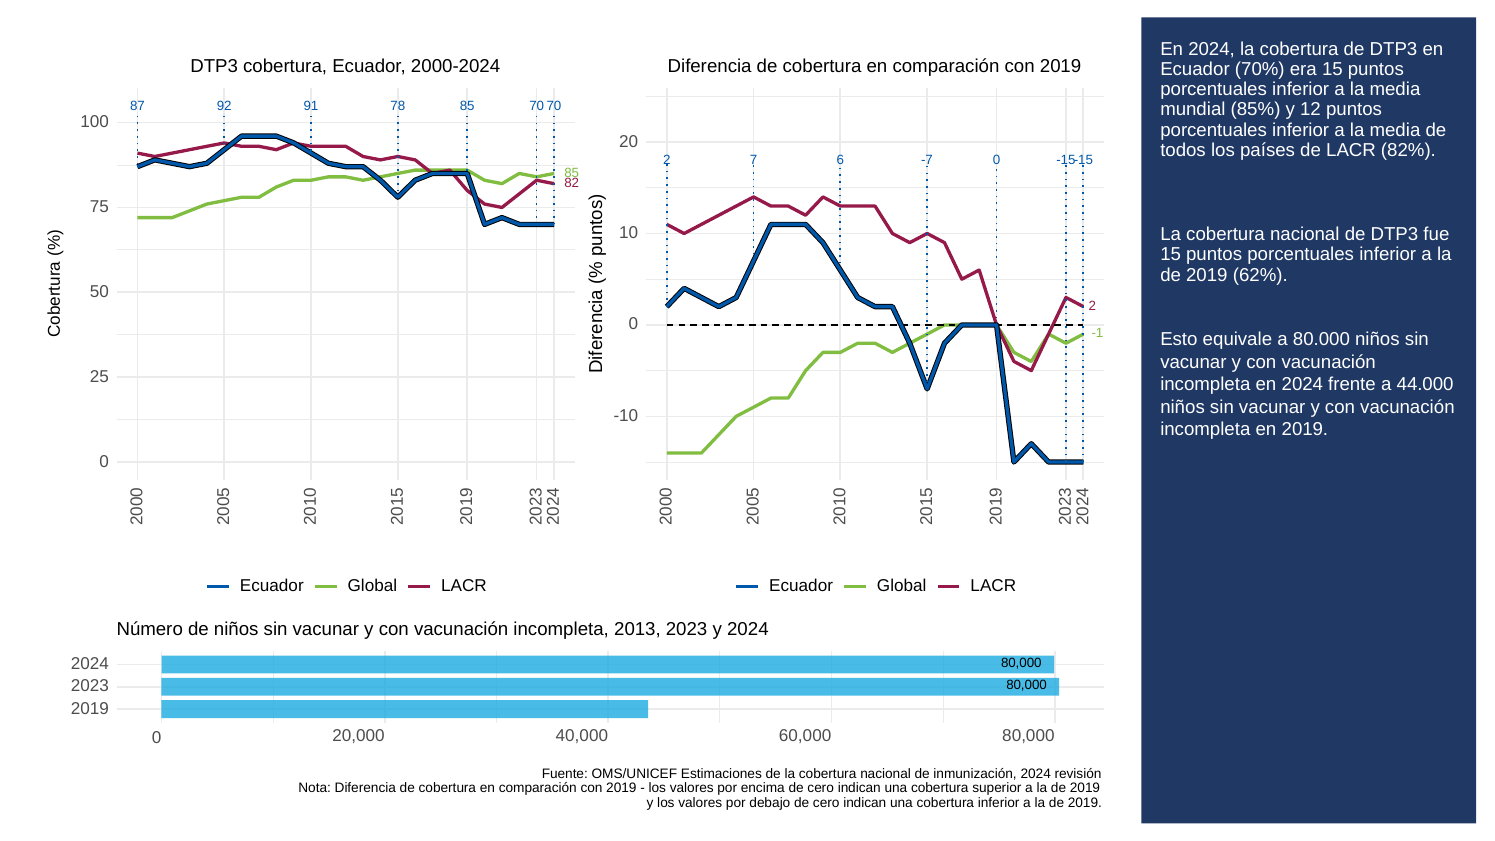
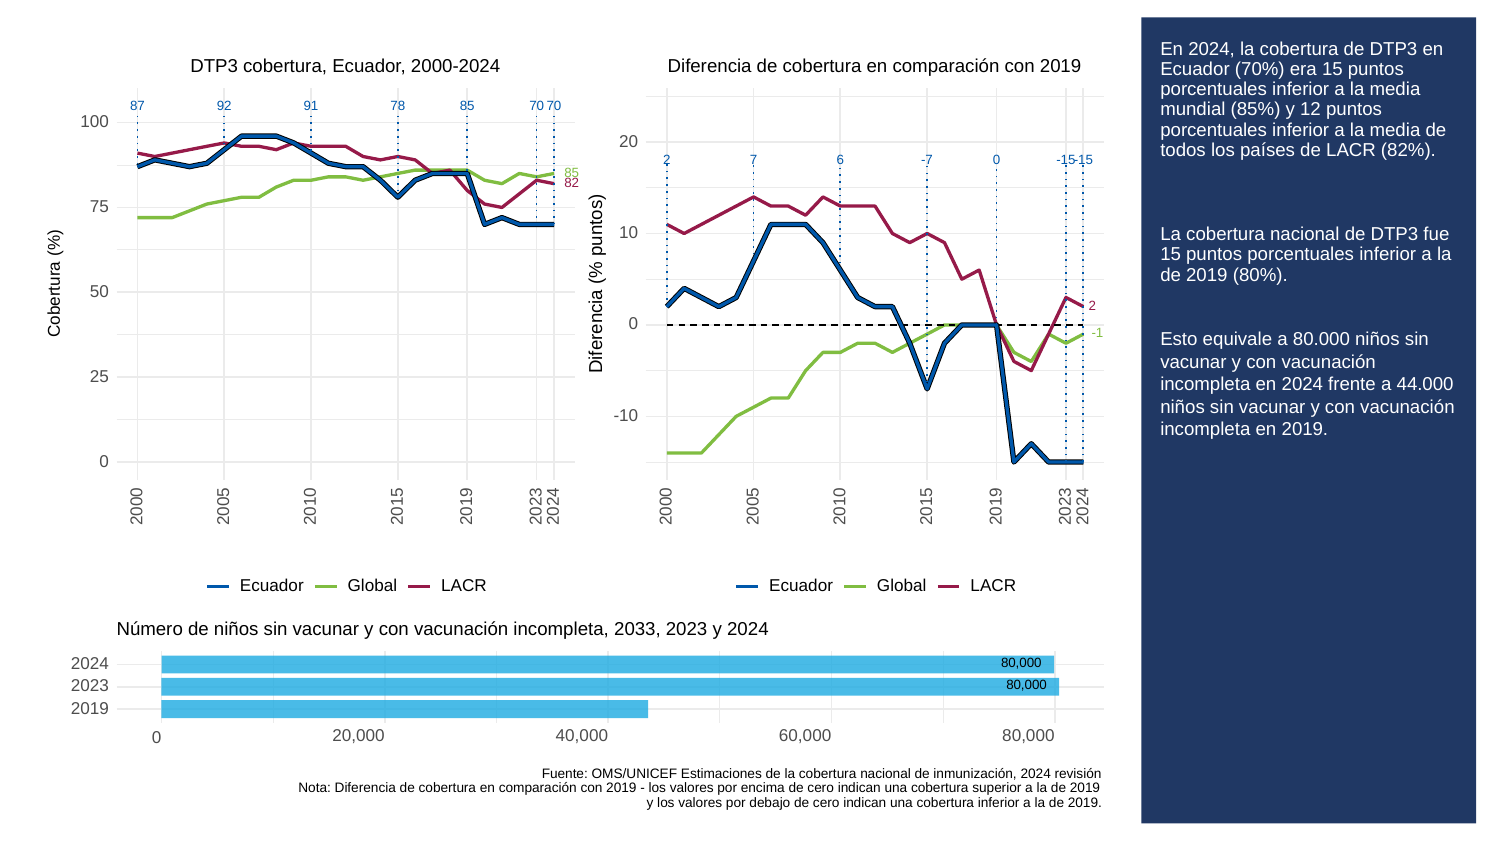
62%: 62% -> 80%
2013: 2013 -> 2033
